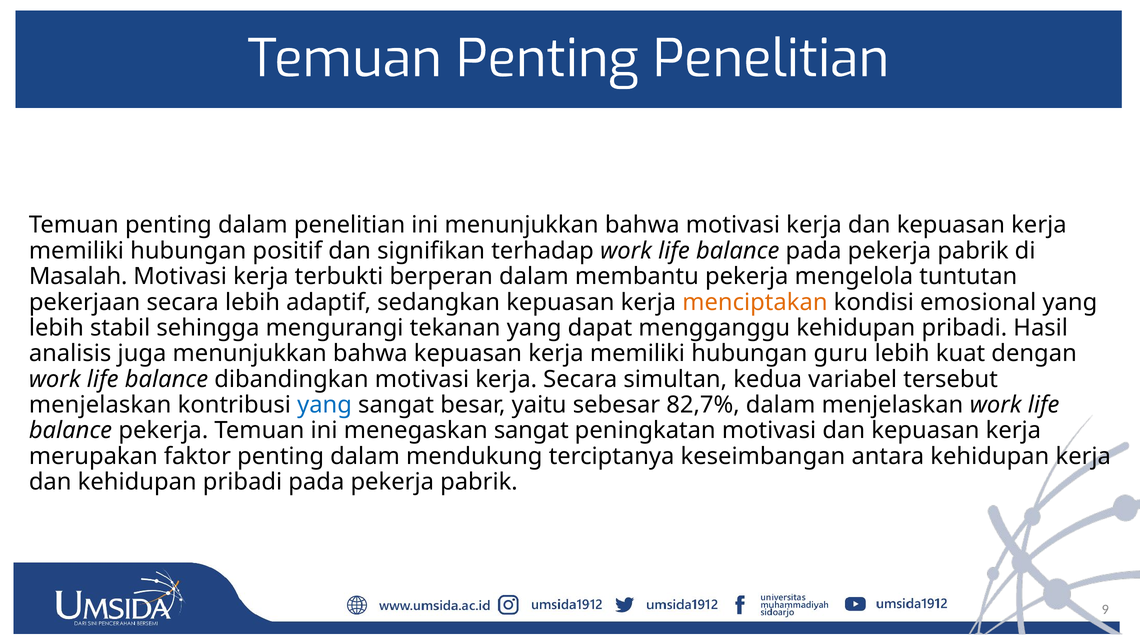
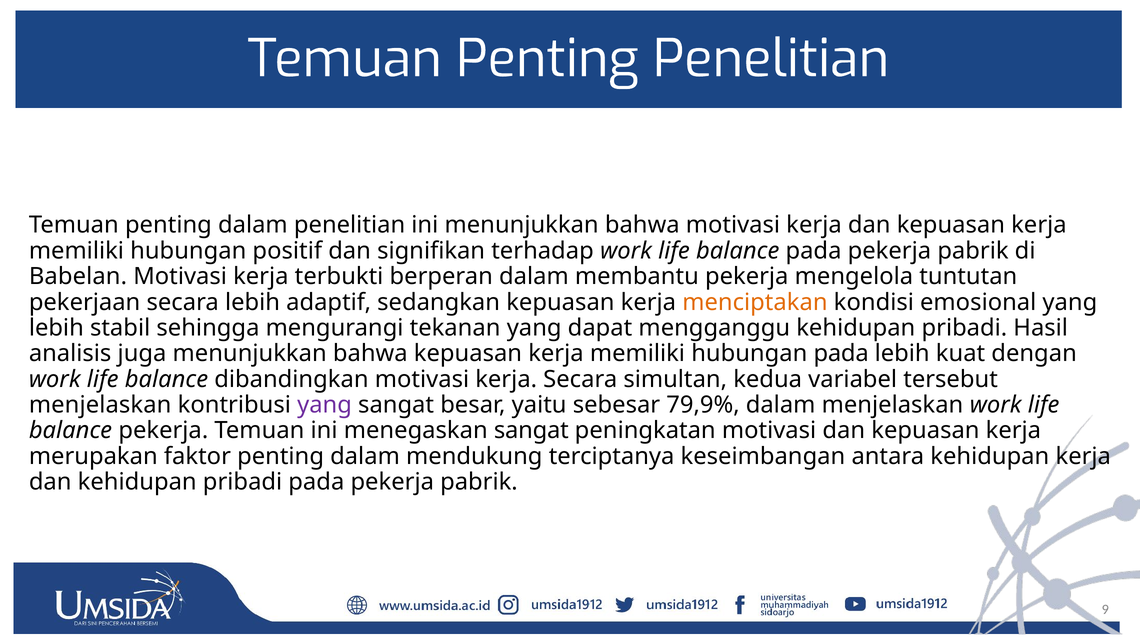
Masalah: Masalah -> Babelan
hubungan guru: guru -> pada
yang at (325, 405) colour: blue -> purple
82,7%: 82,7% -> 79,9%
